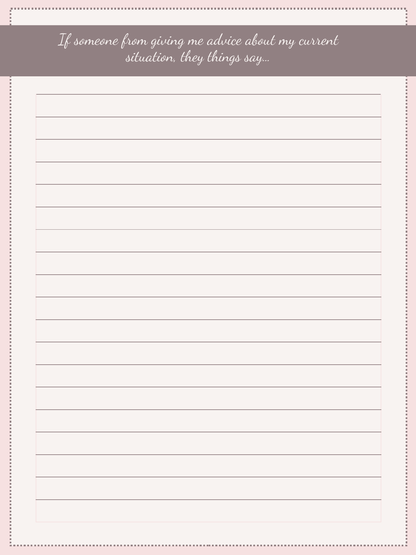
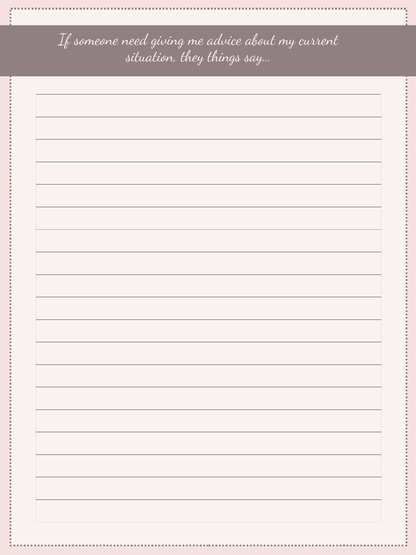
from: from -> need
